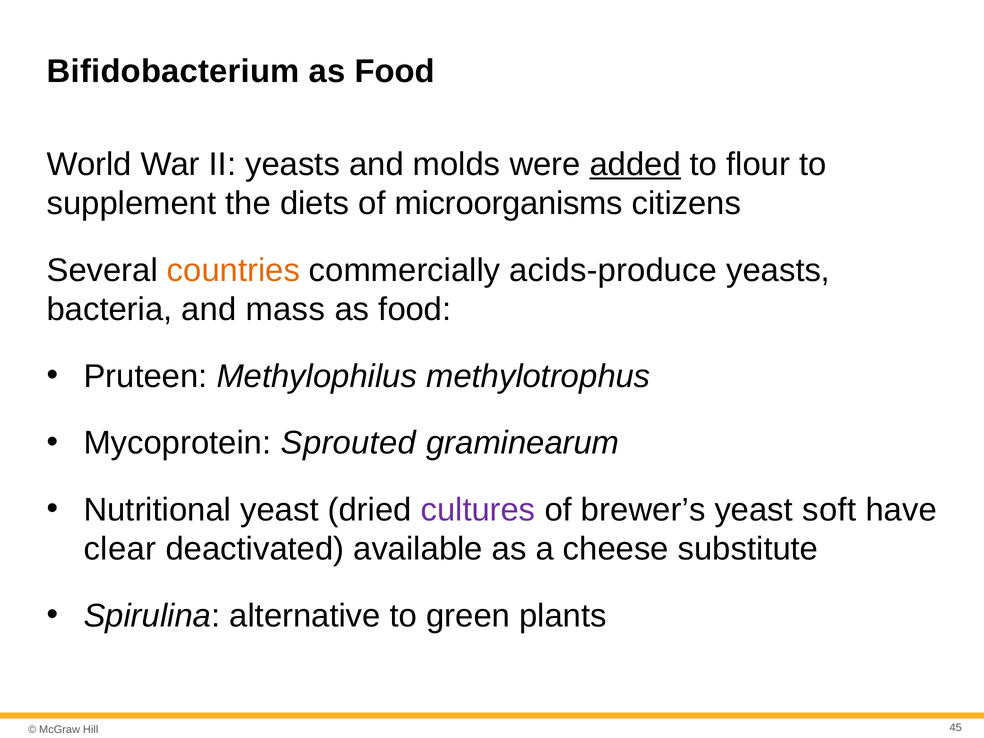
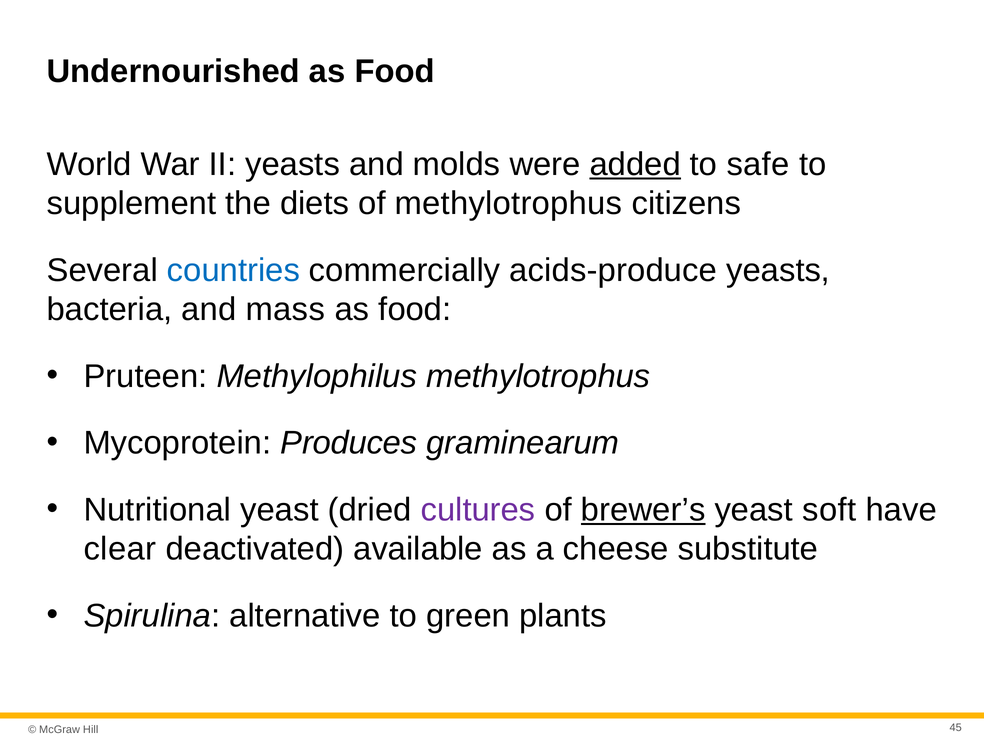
Bifidobacterium: Bifidobacterium -> Undernourished
flour: flour -> safe
of microorganisms: microorganisms -> methylotrophus
countries colour: orange -> blue
Sprouted: Sprouted -> Produces
brewer’s underline: none -> present
